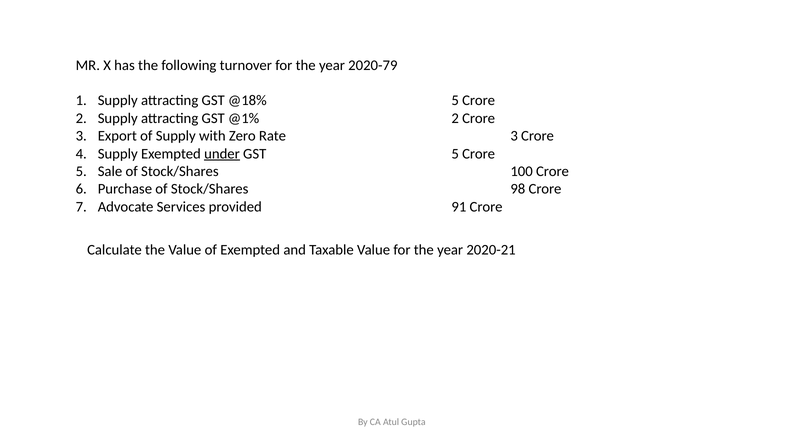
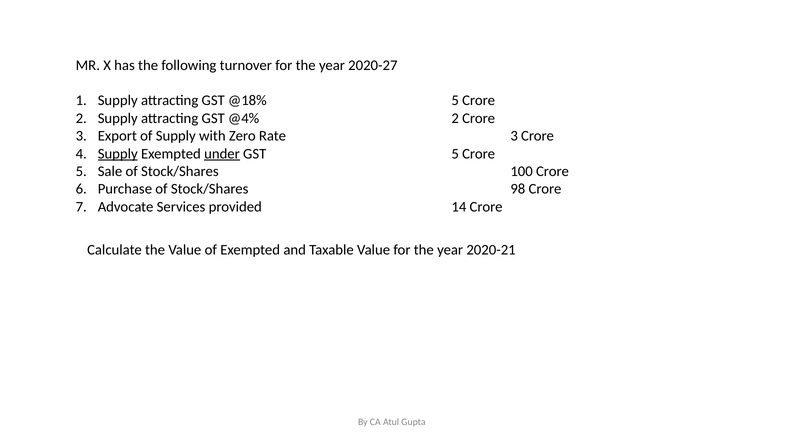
2020-79: 2020-79 -> 2020-27
@1%: @1% -> @4%
Supply at (118, 154) underline: none -> present
91: 91 -> 14
